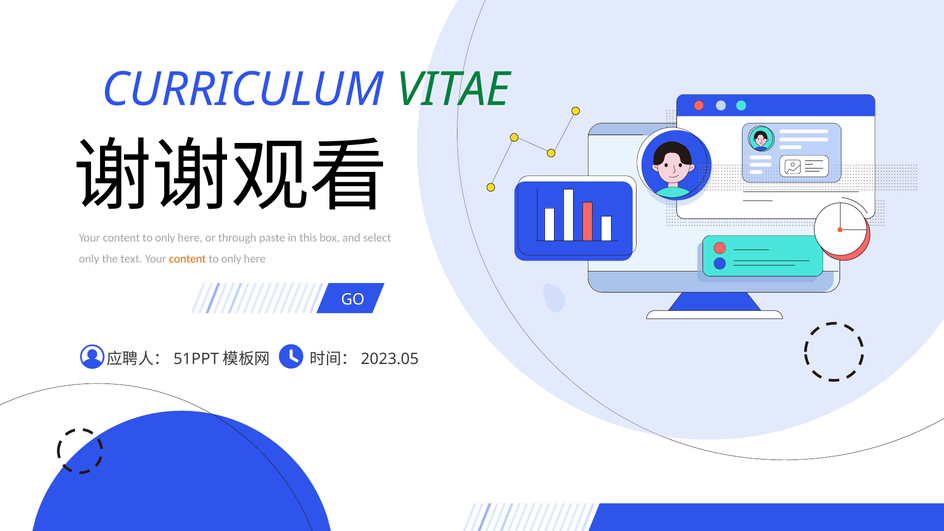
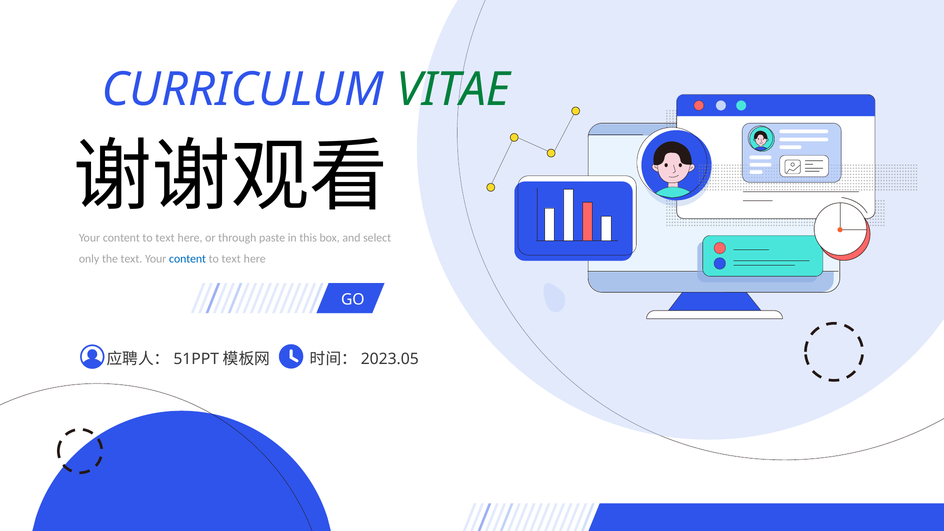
only at (165, 238): only -> text
content at (188, 259) colour: orange -> blue
only at (231, 259): only -> text
